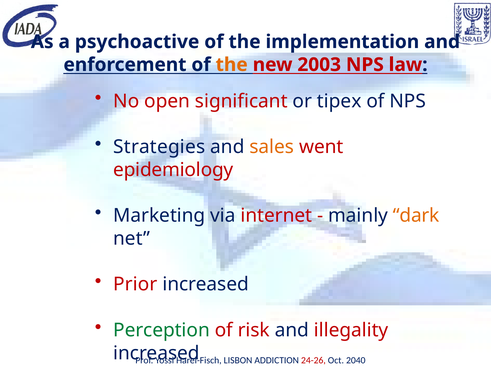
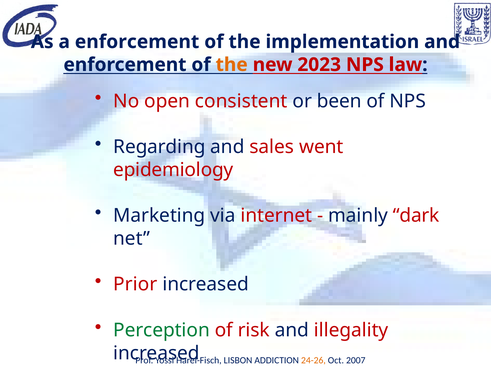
a psychoactive: psychoactive -> enforcement
2003: 2003 -> 2023
significant: significant -> consistent
tipex: tipex -> been
Strategies: Strategies -> Regarding
sales colour: orange -> red
dark colour: orange -> red
24-26 colour: red -> orange
2040: 2040 -> 2007
